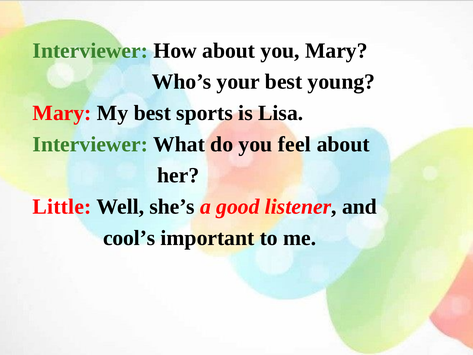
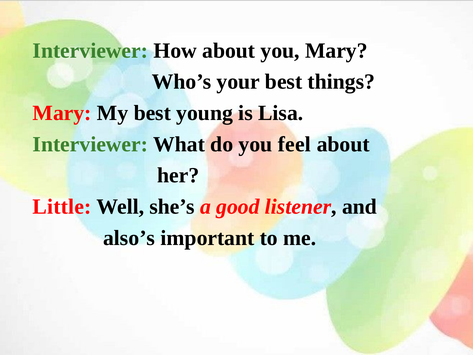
young: young -> things
sports: sports -> young
cool’s: cool’s -> also’s
